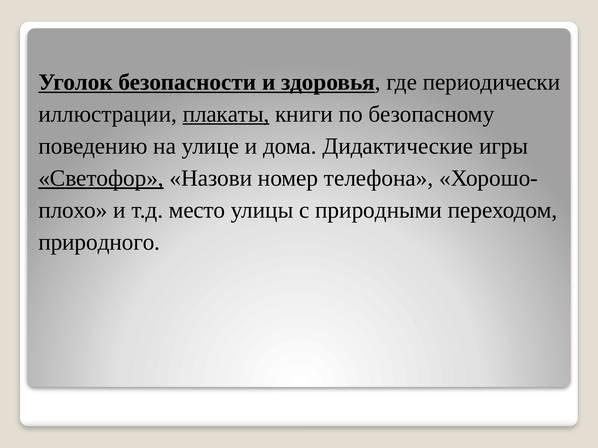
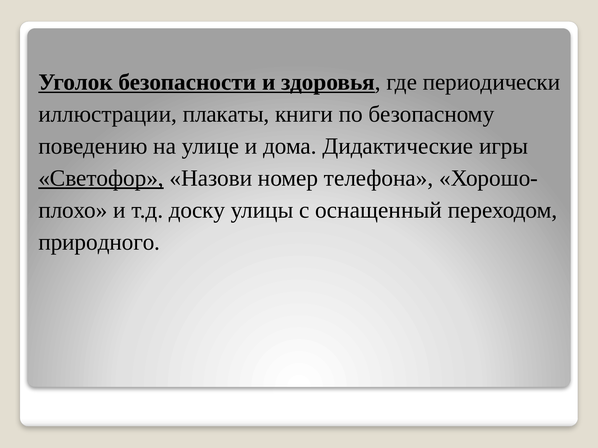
плакаты underline: present -> none
место: место -> доску
природными: природными -> оснащенный
